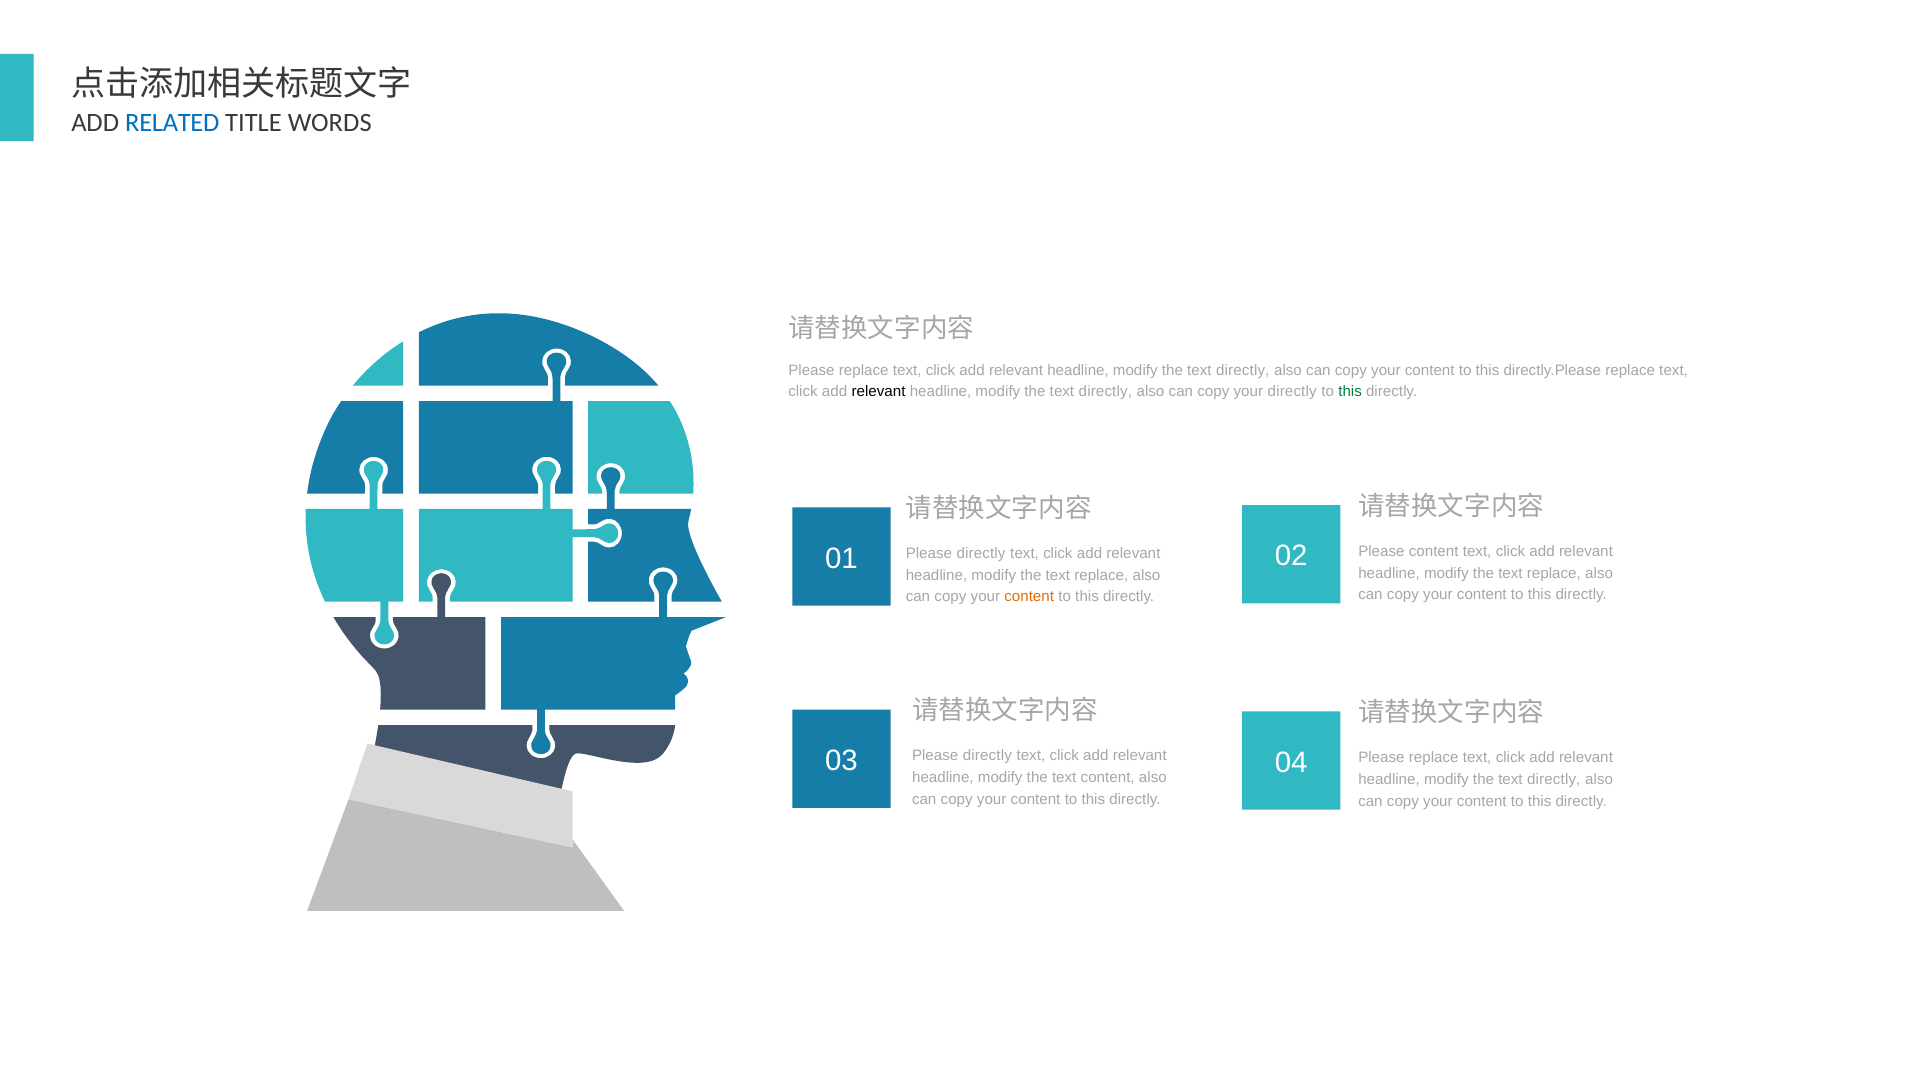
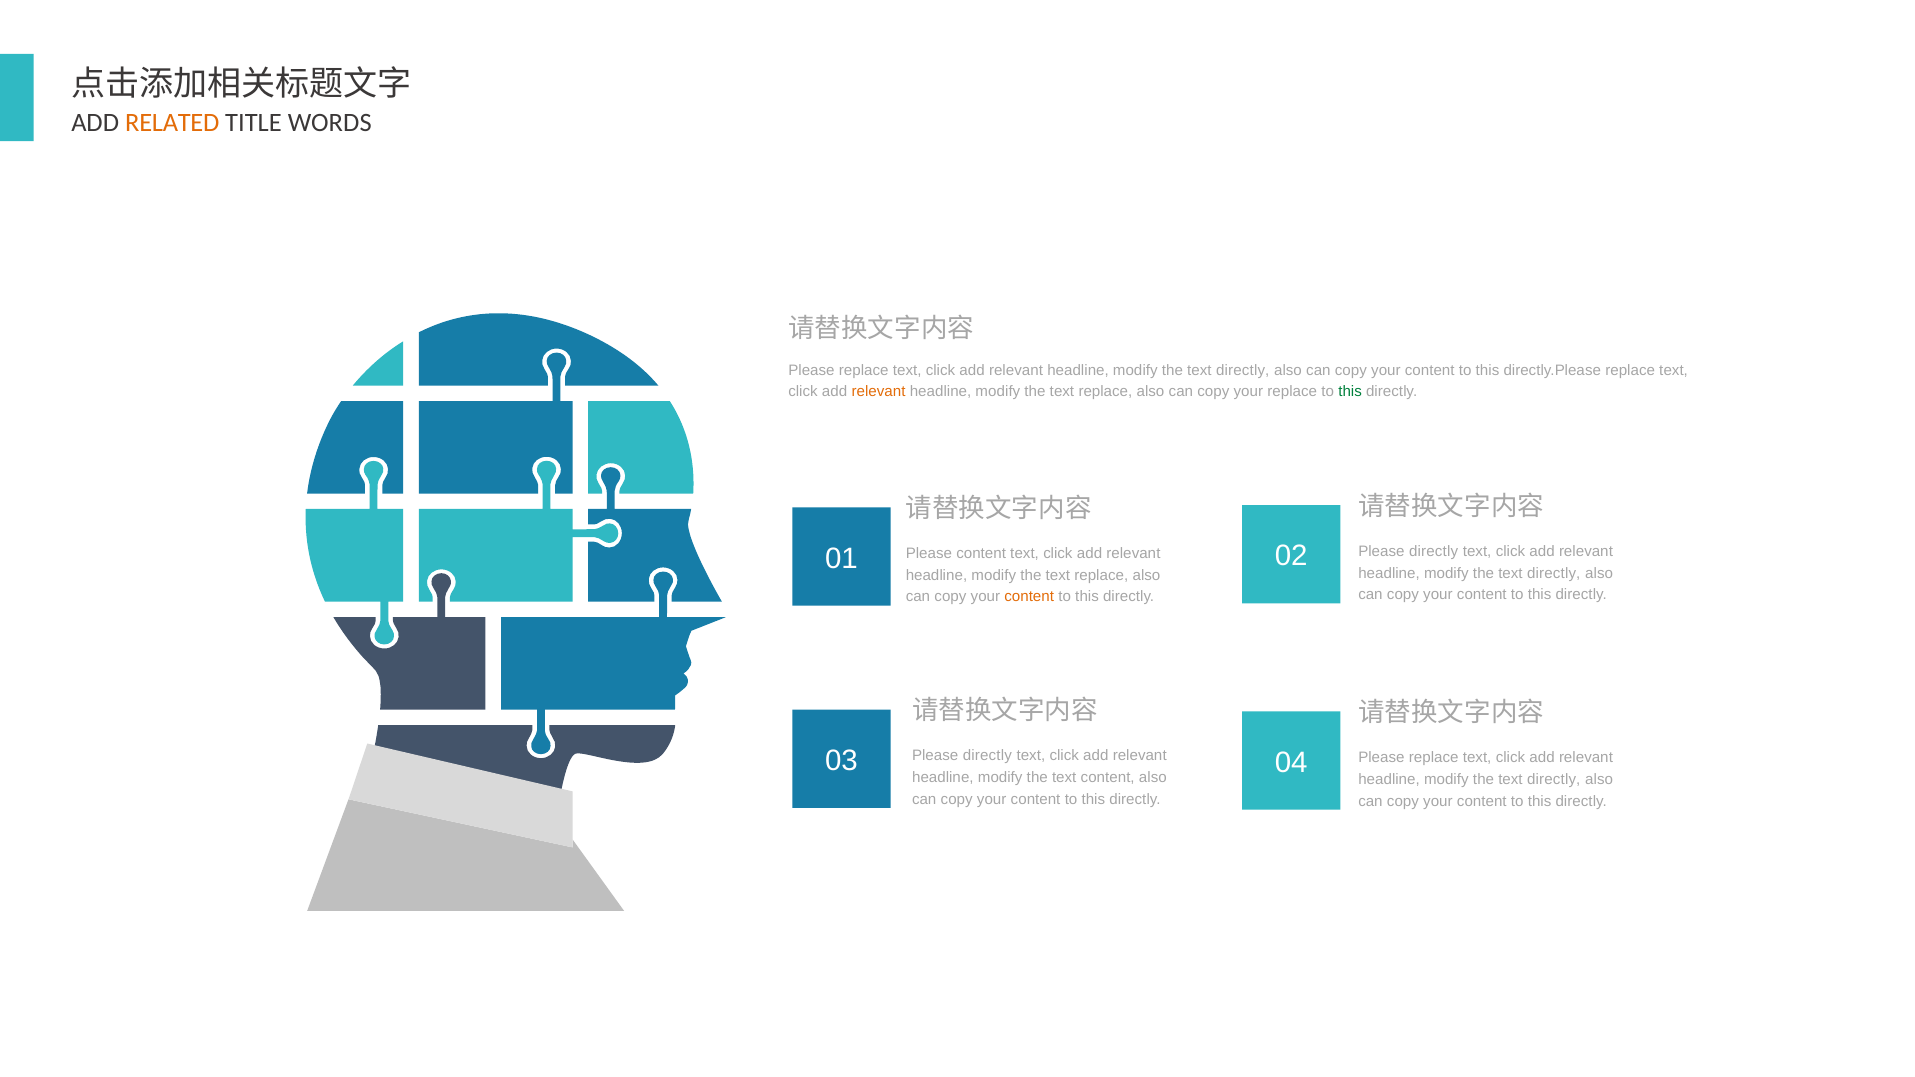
RELATED colour: blue -> orange
relevant at (879, 392) colour: black -> orange
directly at (1105, 392): directly -> replace
your directly: directly -> replace
content at (1434, 551): content -> directly
directly at (981, 554): directly -> content
replace at (1554, 573): replace -> directly
